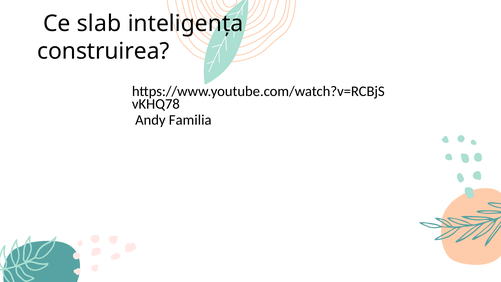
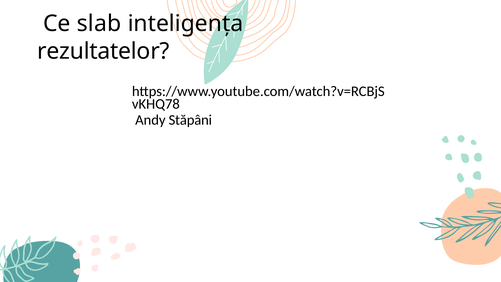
construirea: construirea -> rezultatelor
Familia: Familia -> Stăpâni
